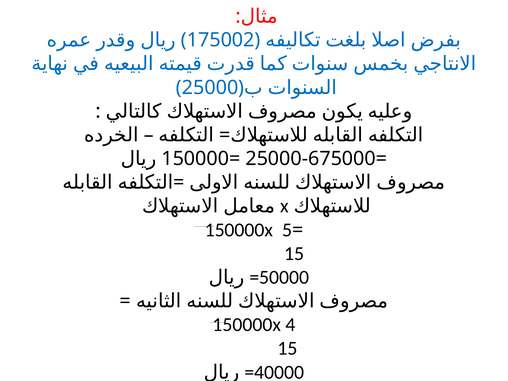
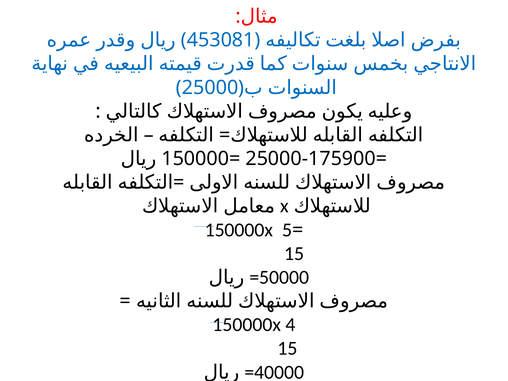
175002: 175002 -> 453081
675000: 675000 -> 175900
